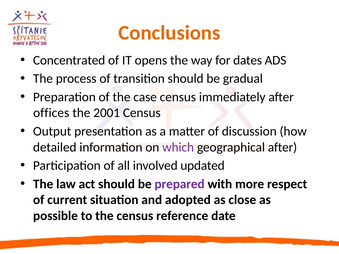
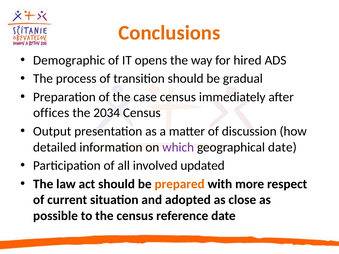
Concentrated: Concentrated -> Demographic
dates: dates -> hired
2001: 2001 -> 2034
geographical after: after -> date
prepared colour: purple -> orange
